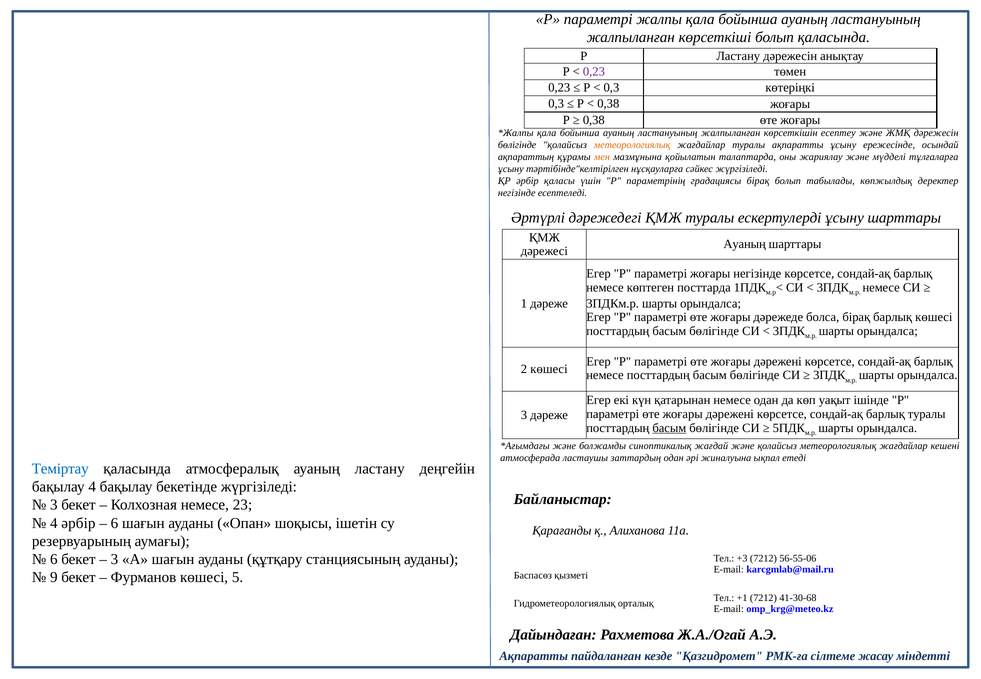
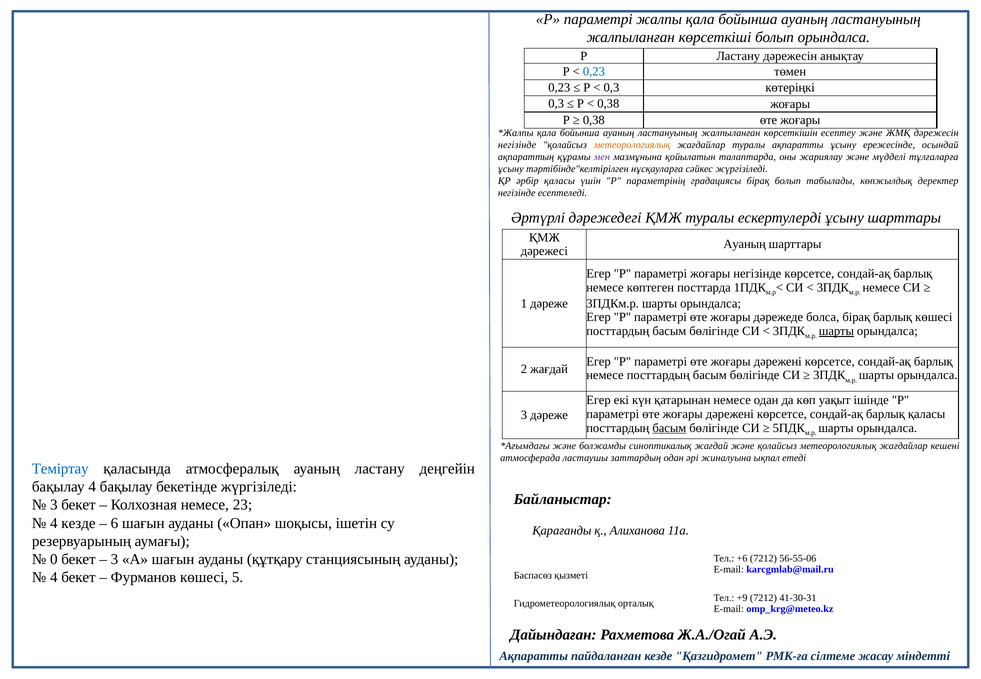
болып қаласында: қаласында -> орындалса
0,23 at (594, 71) colour: purple -> blue
бөлігінде at (517, 145): бөлігінде -> негізінде
мен colour: orange -> purple
шарты at (836, 331) underline: none -> present
2 көшесі: көшесі -> жағдай
барлық туралы: туралы -> қаласы
4 әрбір: әрбір -> кезде
6 at (54, 559): 6 -> 0
+3: +3 -> +6
9 at (54, 577): 9 -> 4
+1: +1 -> +9
41-30-68: 41-30-68 -> 41-30-31
